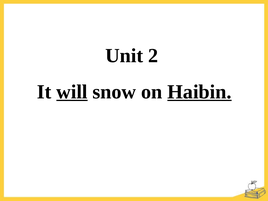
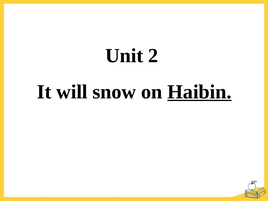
will underline: present -> none
